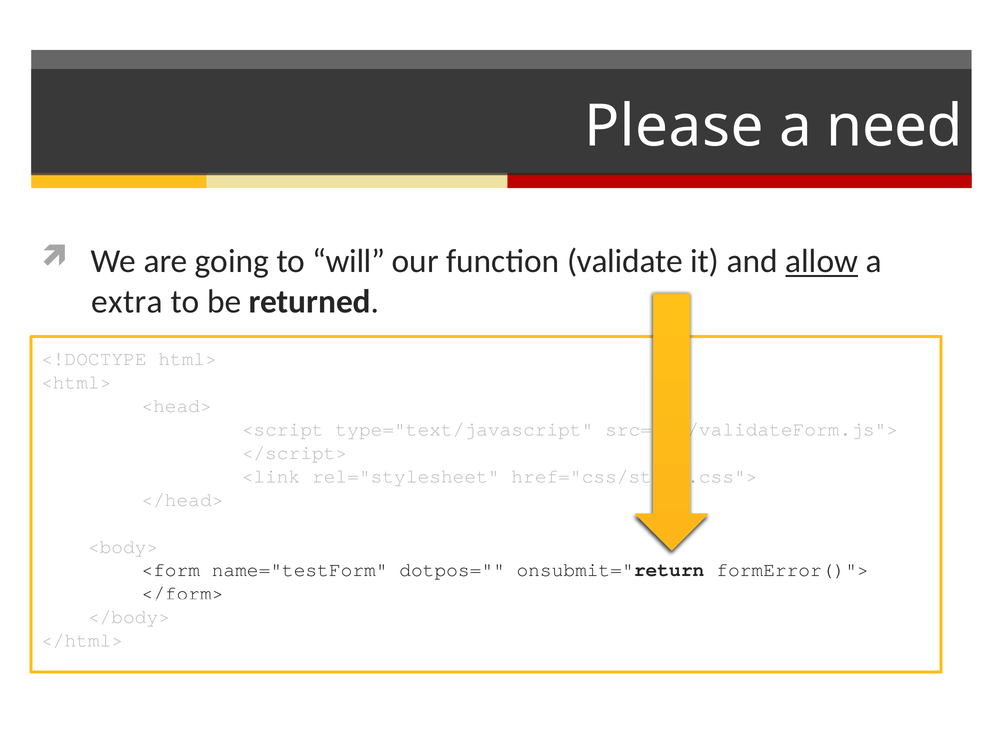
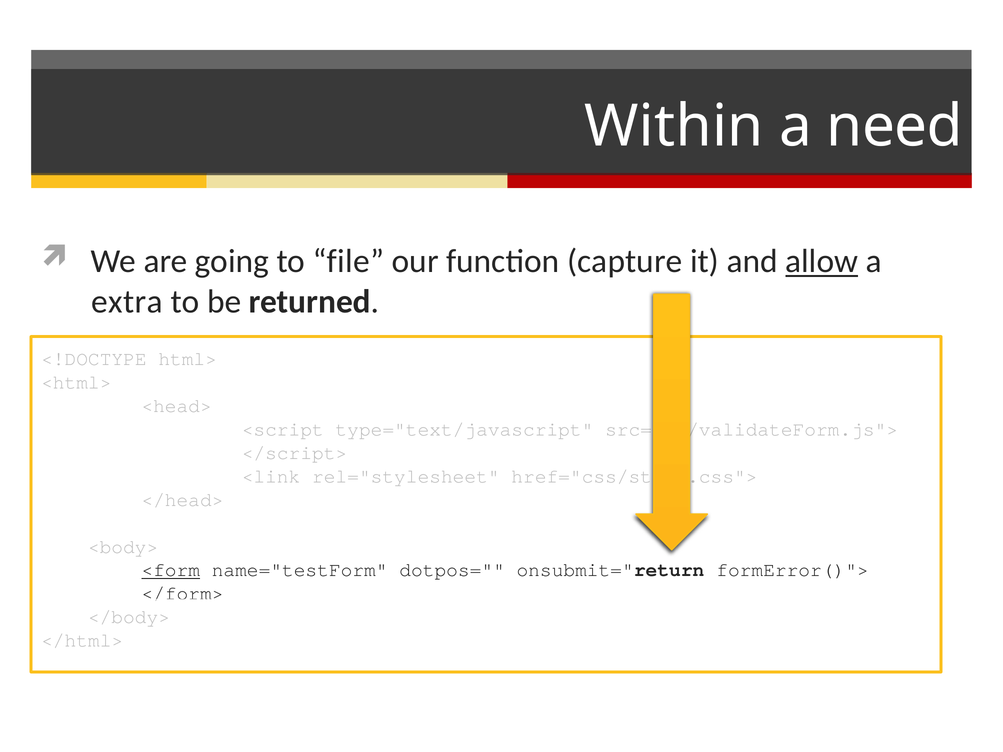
Please: Please -> Within
will: will -> file
validate: validate -> capture
<form underline: none -> present
